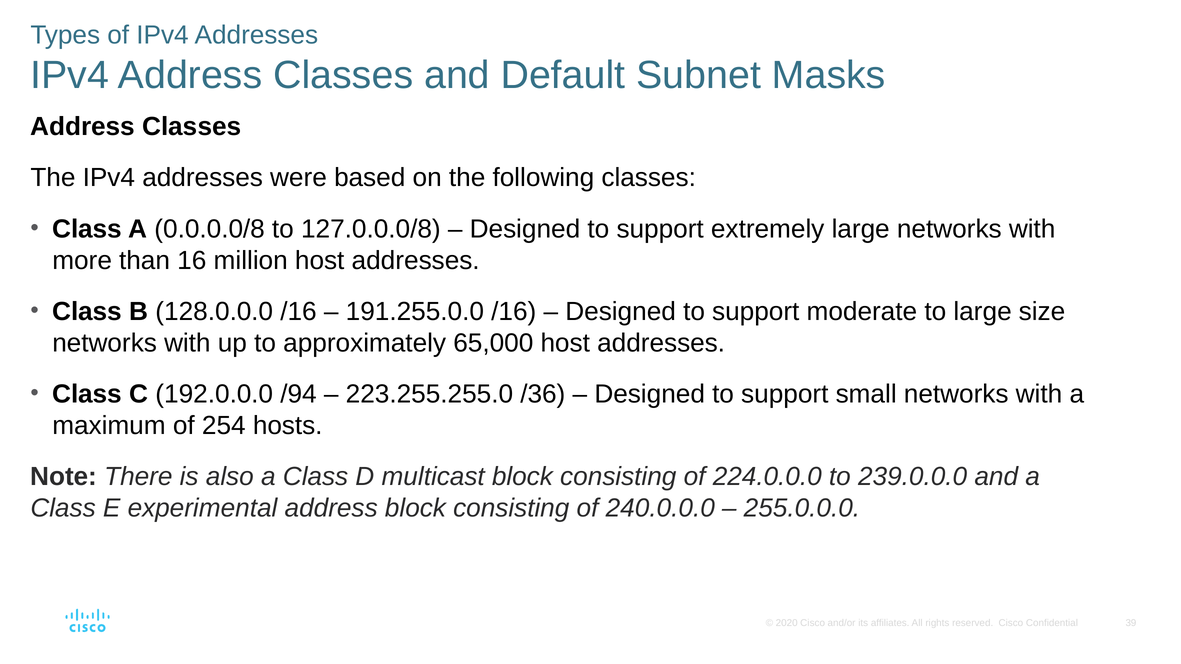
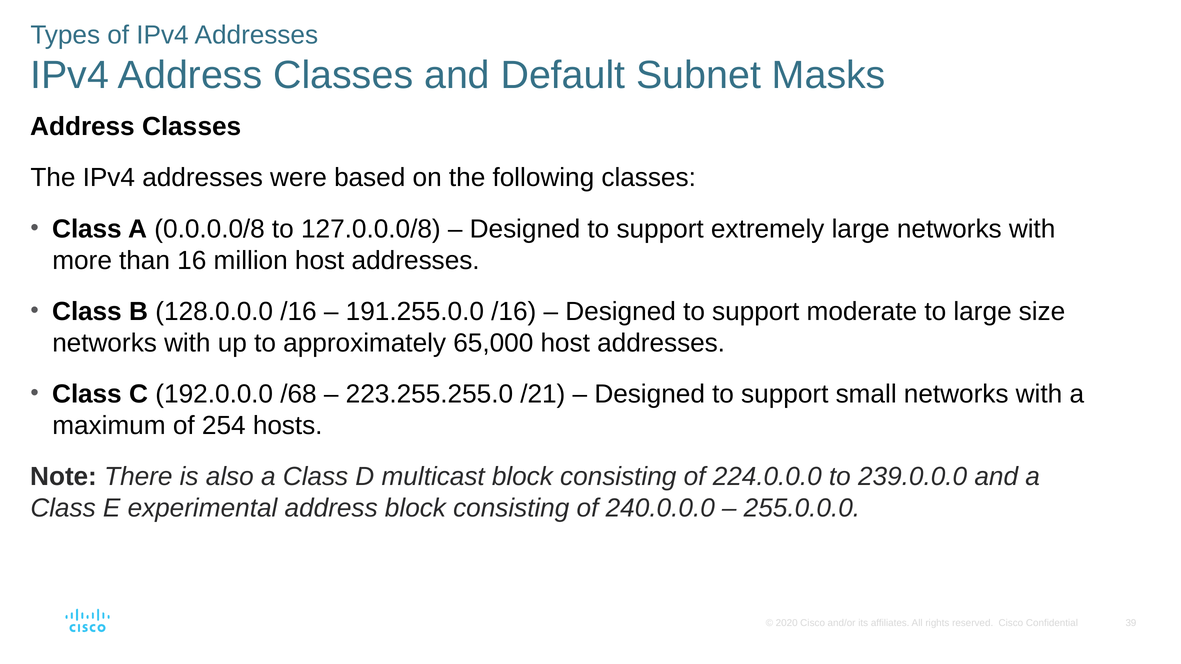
/94: /94 -> /68
/36: /36 -> /21
